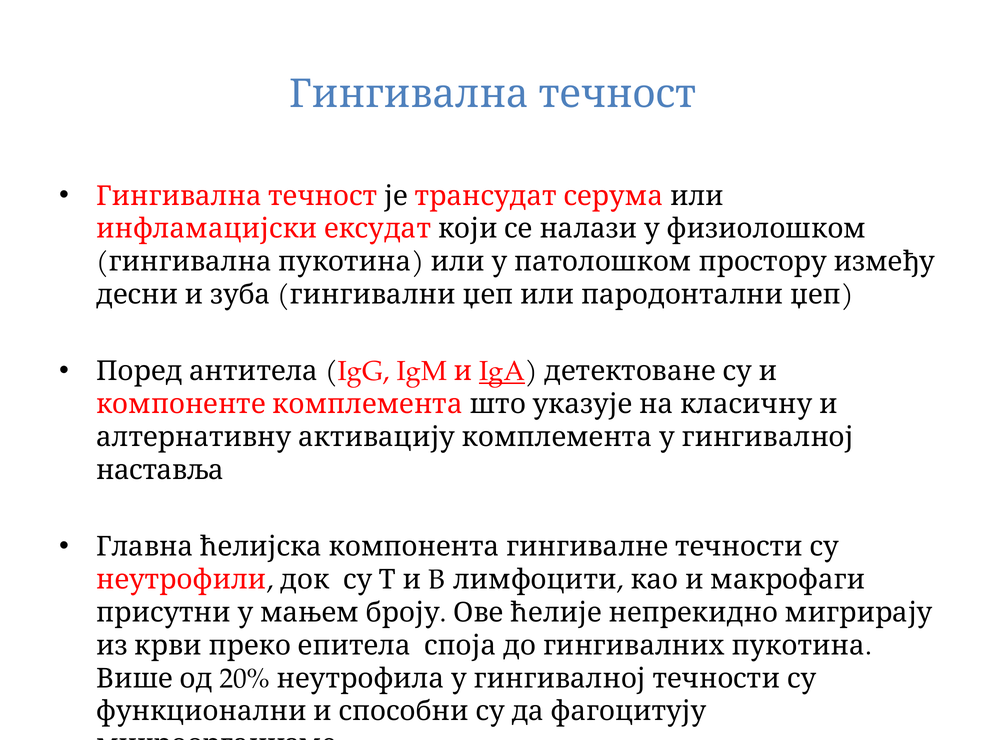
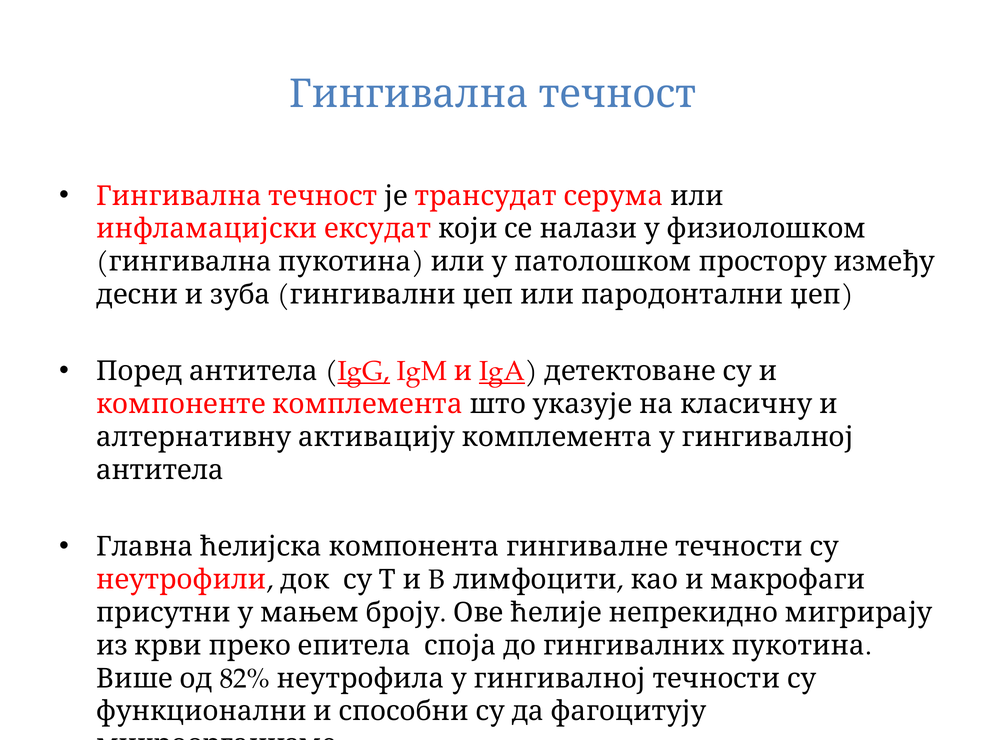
IgG underline: none -> present
наставља: наставља -> антитела
20%: 20% -> 82%
